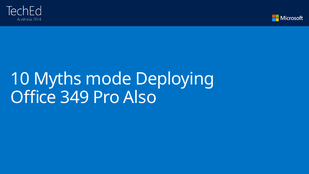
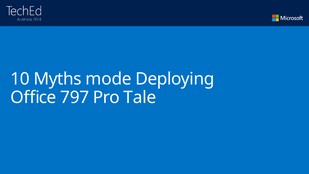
349: 349 -> 797
Also: Also -> Tale
